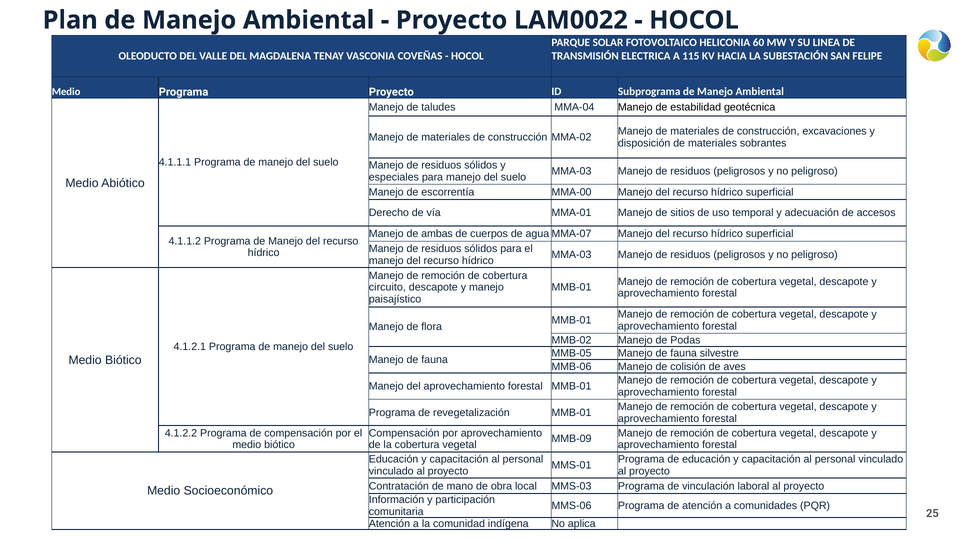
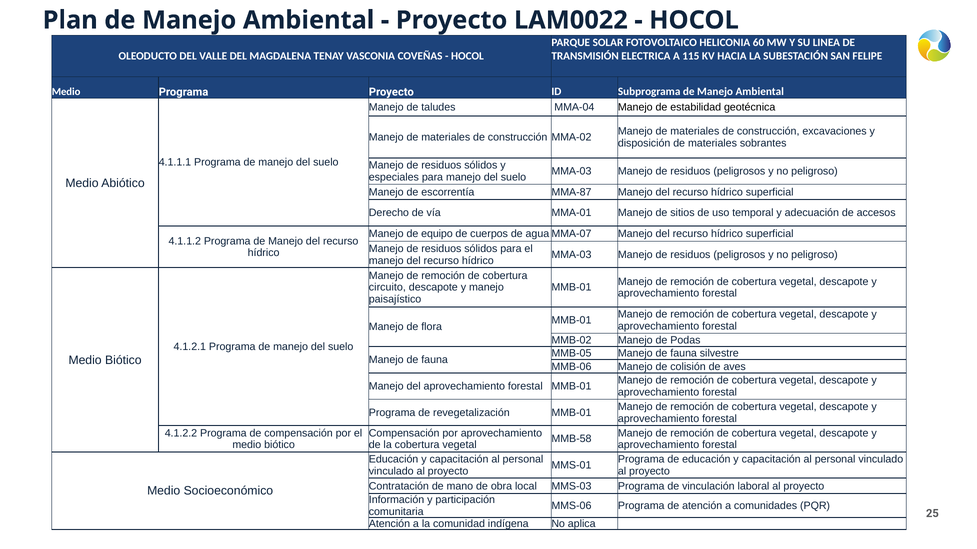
MMA-00: MMA-00 -> MMA-87
ambas: ambas -> equipo
MMB-09: MMB-09 -> MMB-58
